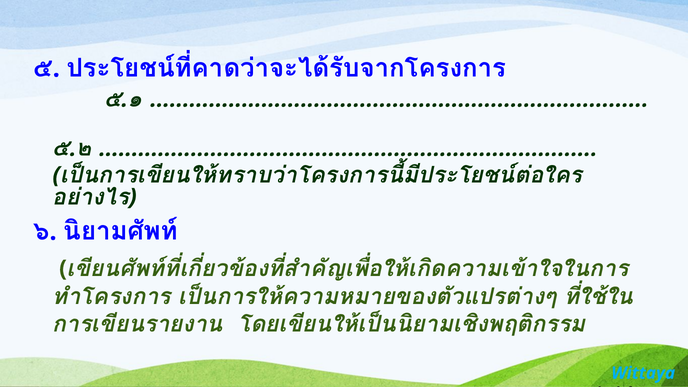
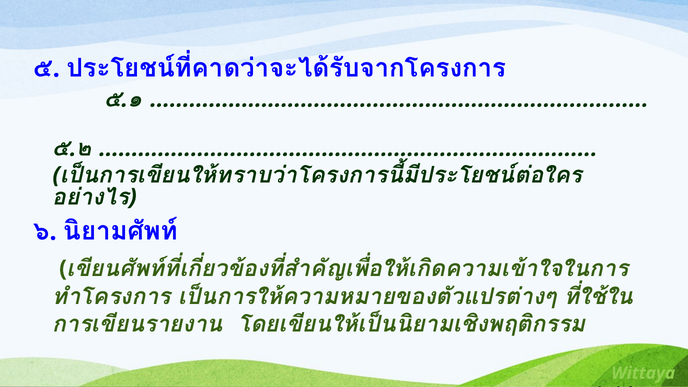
Wittaya colour: light blue -> light green
